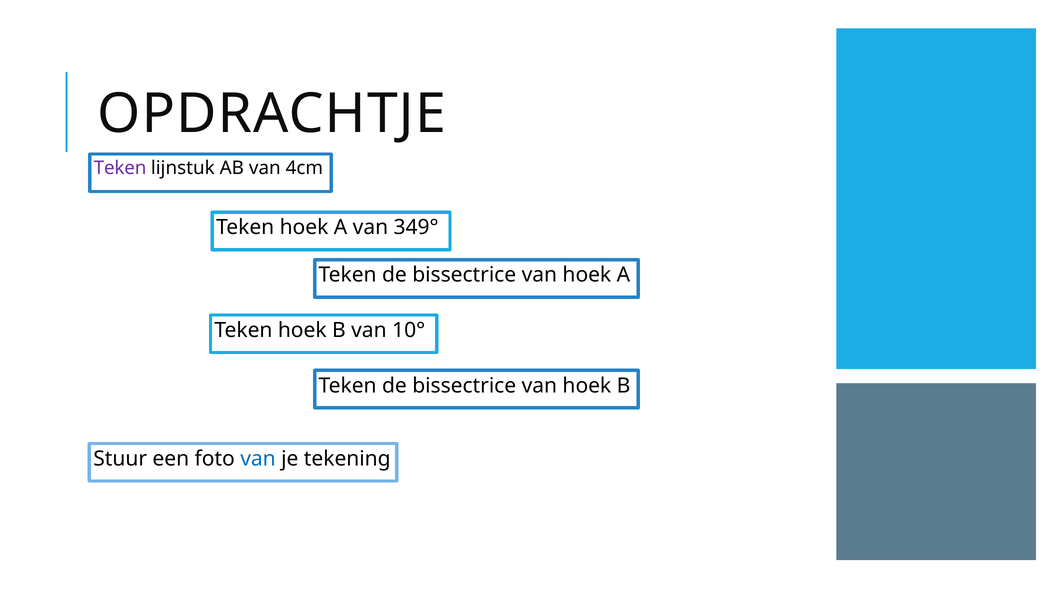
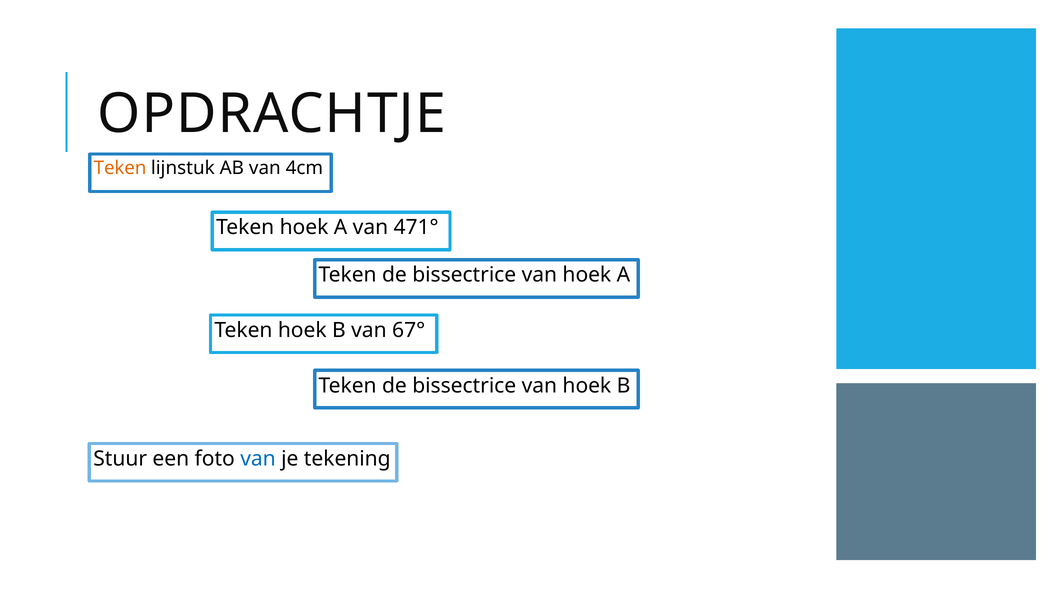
Teken at (120, 168) colour: purple -> orange
349°: 349° -> 471°
10°: 10° -> 67°
